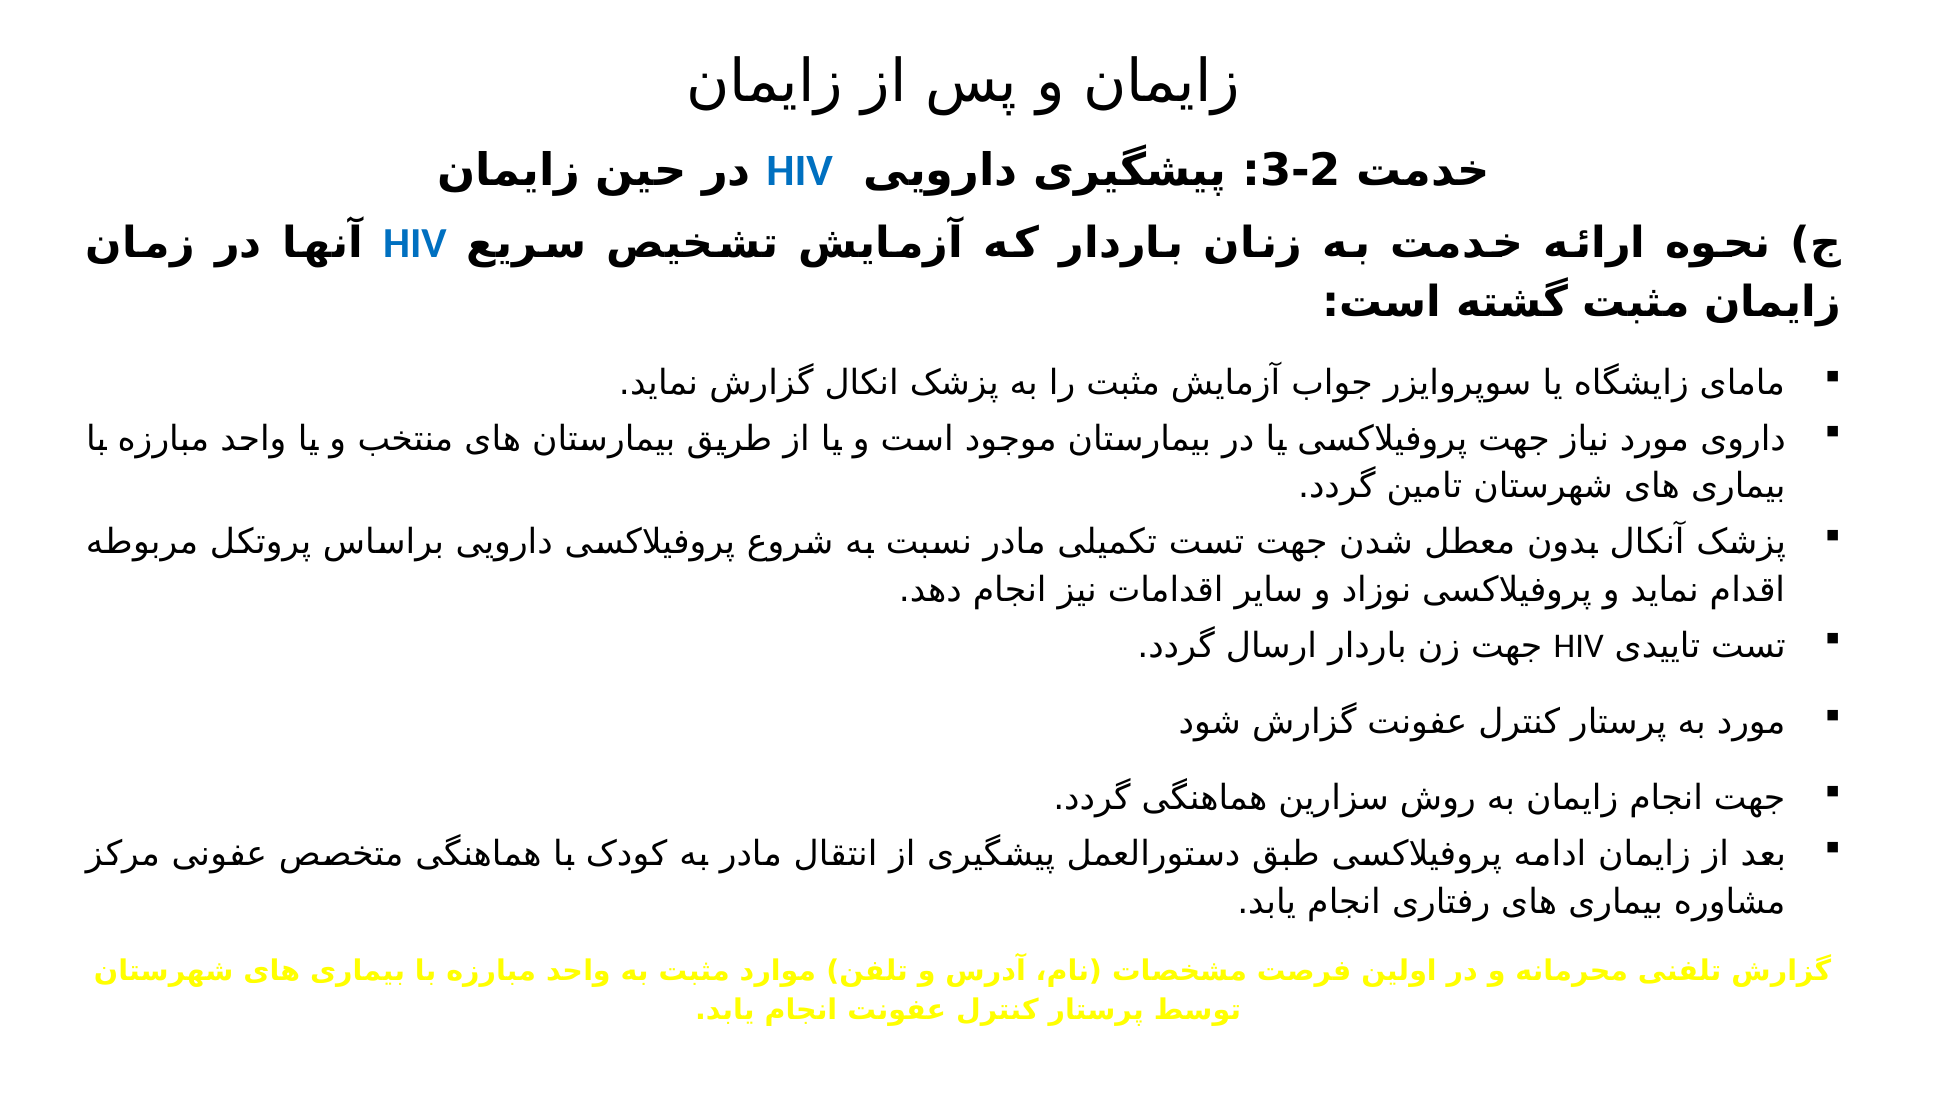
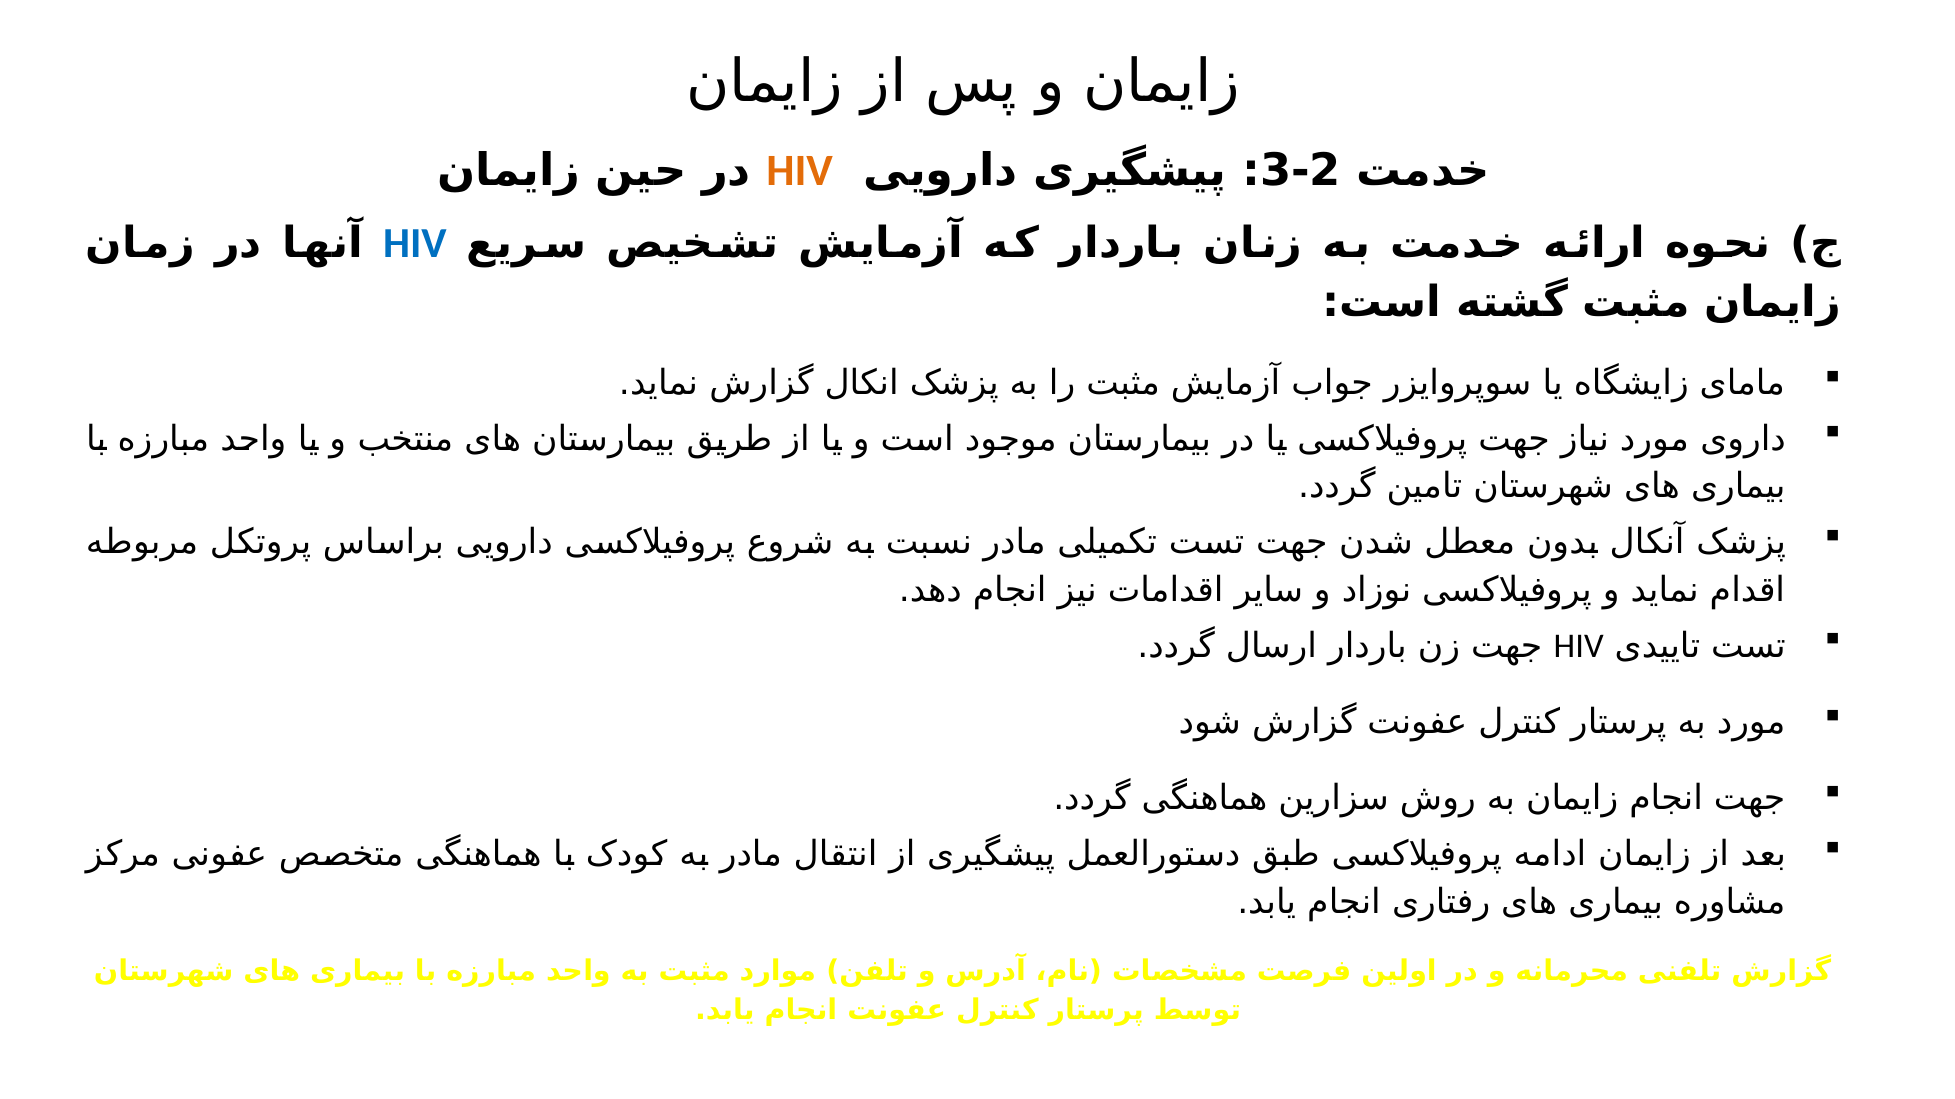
HIV at (800, 170) colour: blue -> orange
